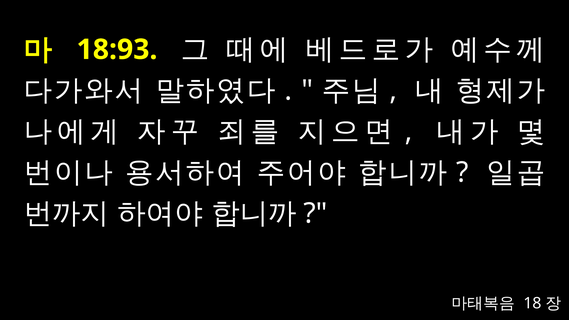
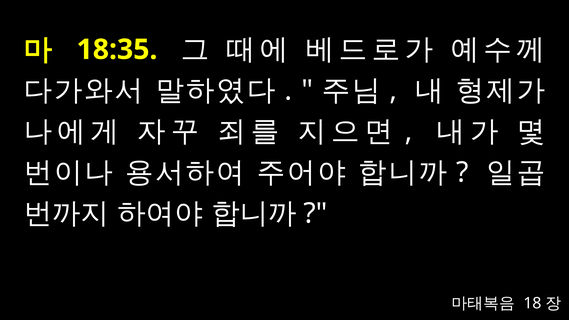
18:93: 18:93 -> 18:35
